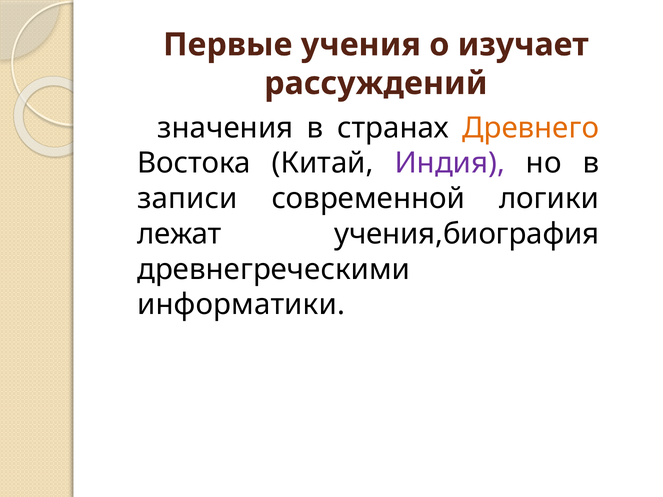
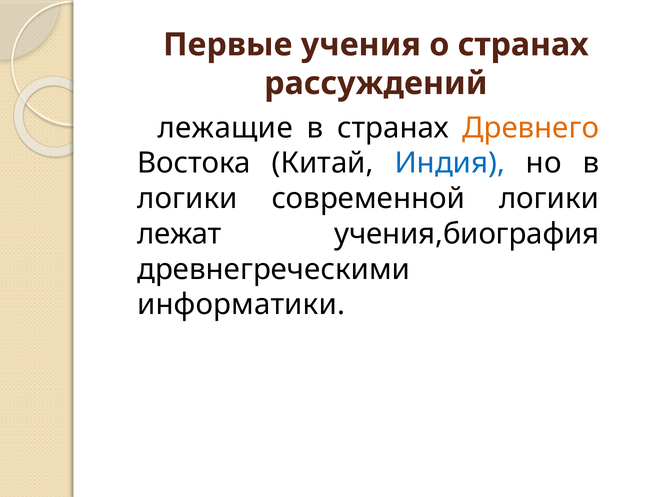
о изучает: изучает -> странах
значения: значения -> лежащие
Индия colour: purple -> blue
записи at (187, 199): записи -> логики
